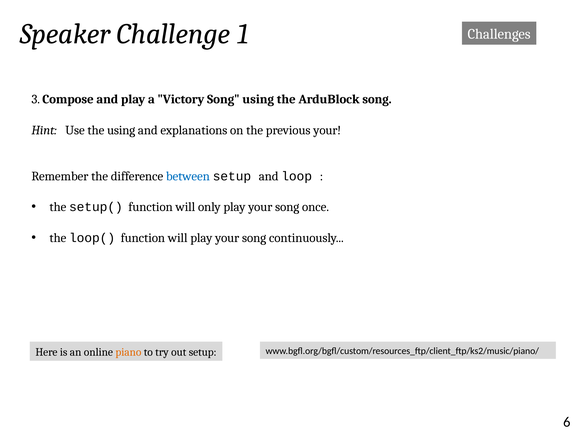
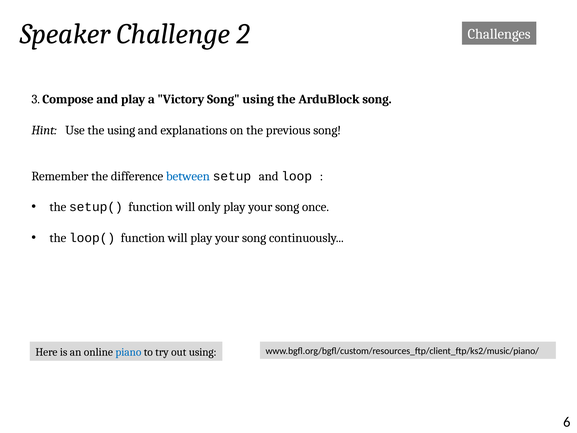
1: 1 -> 2
previous your: your -> song
piano colour: orange -> blue
out setup: setup -> using
